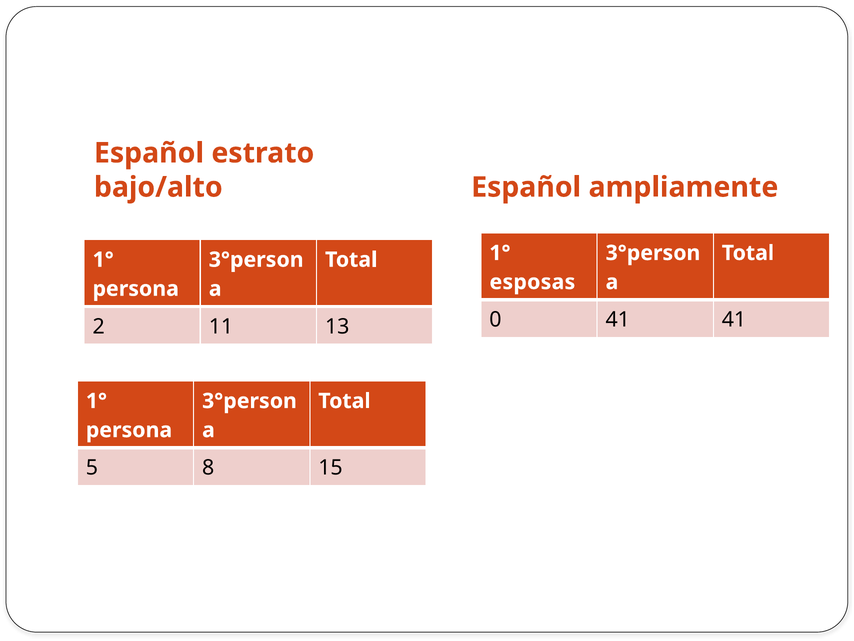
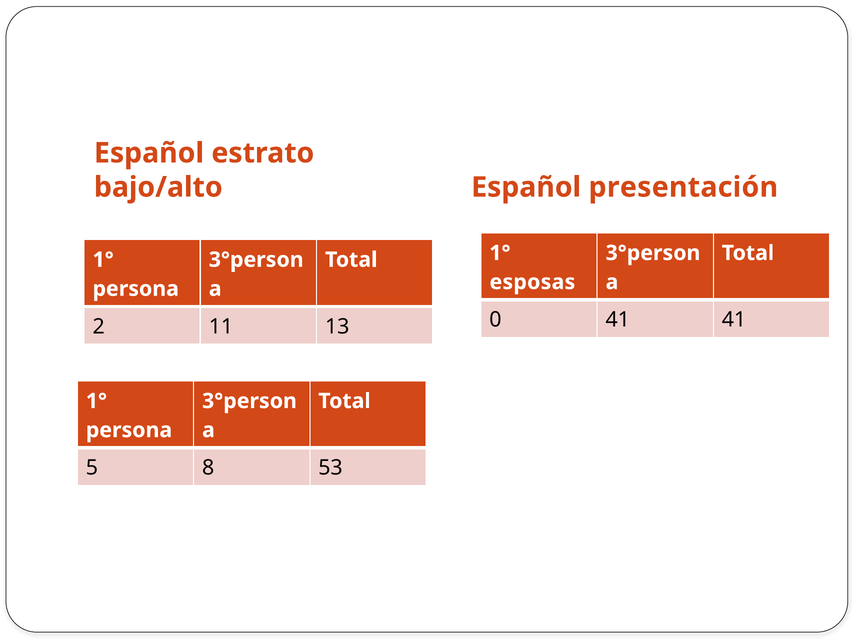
ampliamente: ampliamente -> presentación
15: 15 -> 53
